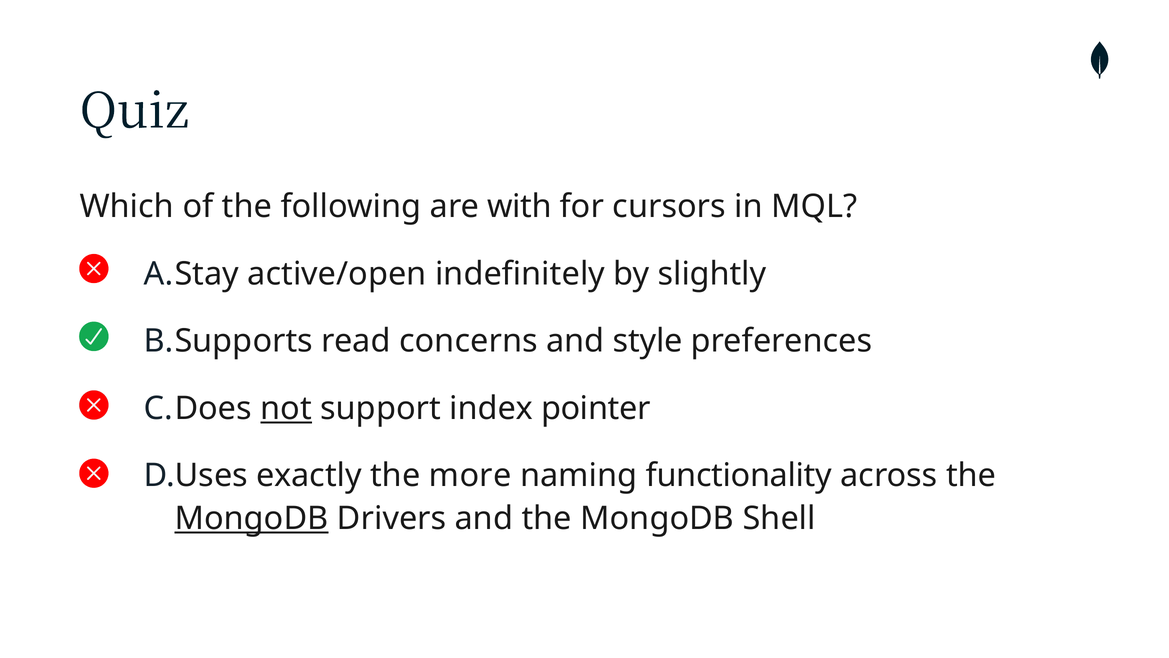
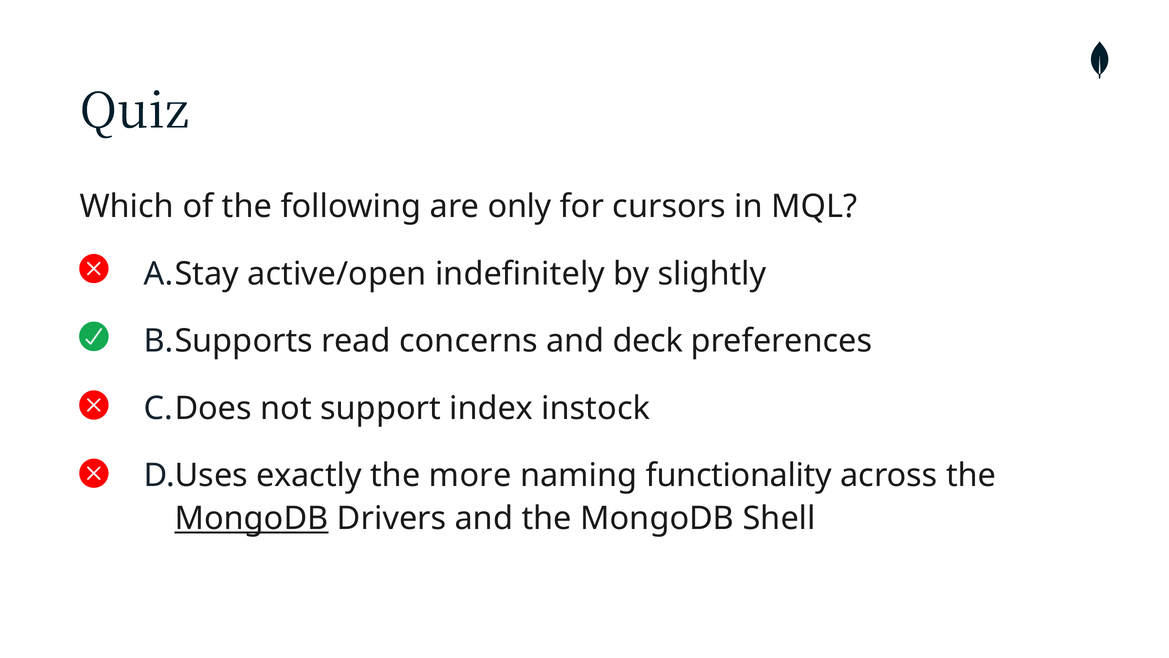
with: with -> only
style: style -> deck
not underline: present -> none
pointer: pointer -> instock
